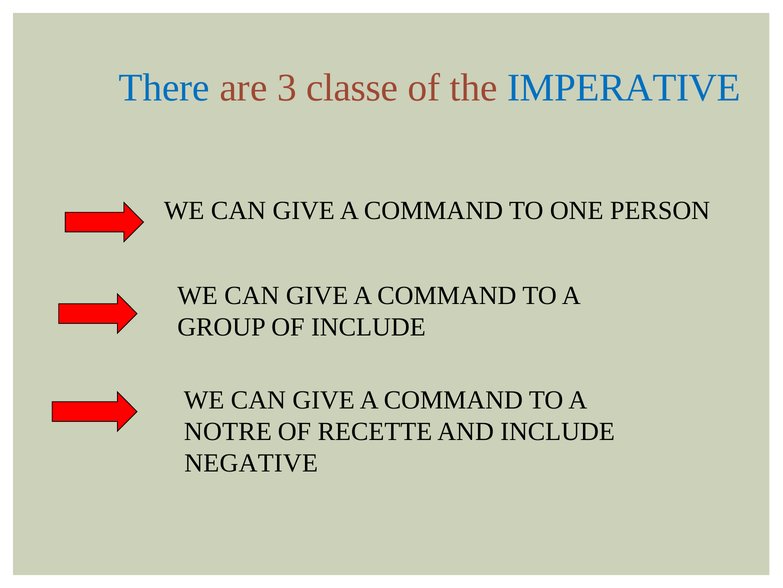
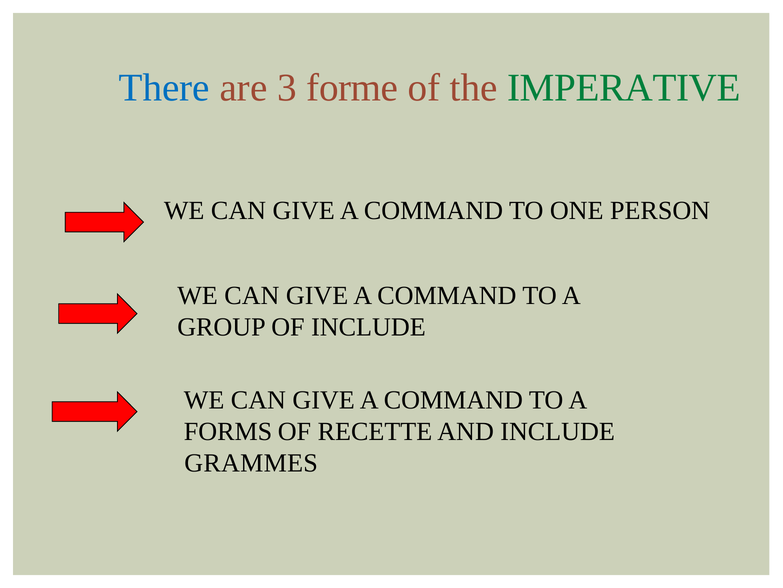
classe: classe -> forme
IMPERATIVE colour: blue -> green
NOTRE: NOTRE -> FORMS
NEGATIVE: NEGATIVE -> GRAMMES
